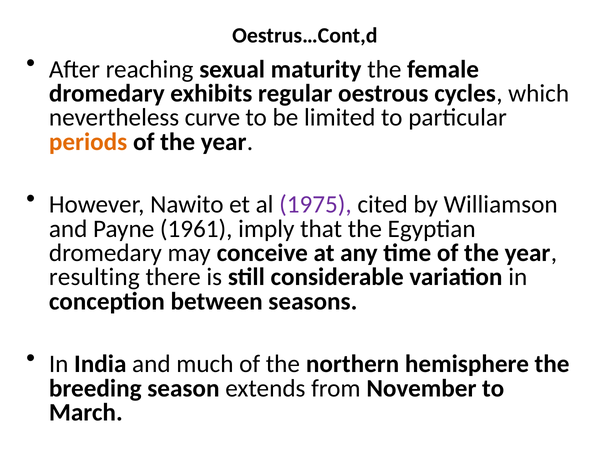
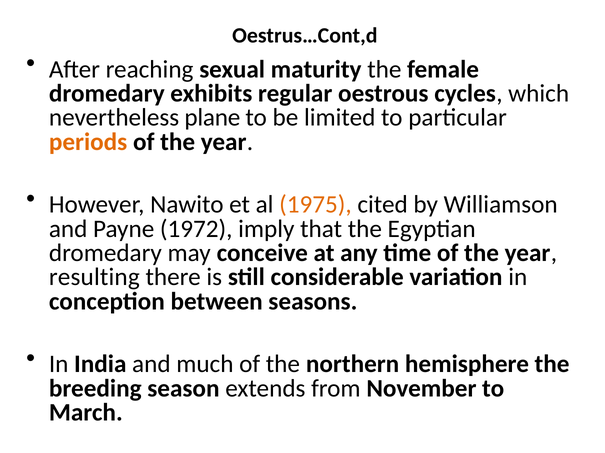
curve: curve -> plane
1975 colour: purple -> orange
1961: 1961 -> 1972
